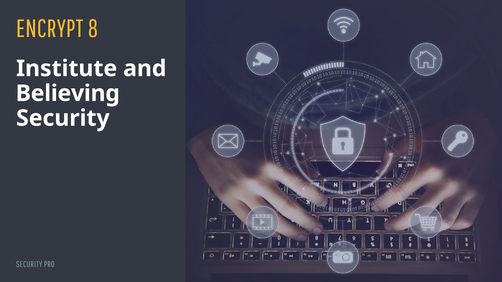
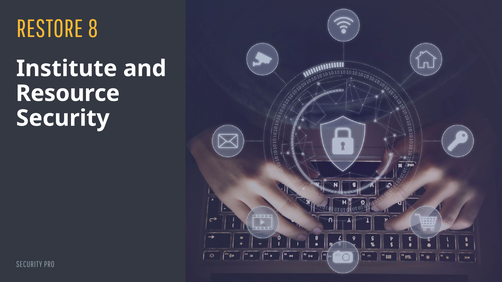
ENCRYPT: ENCRYPT -> RESTORE
Believing: Believing -> Resource
